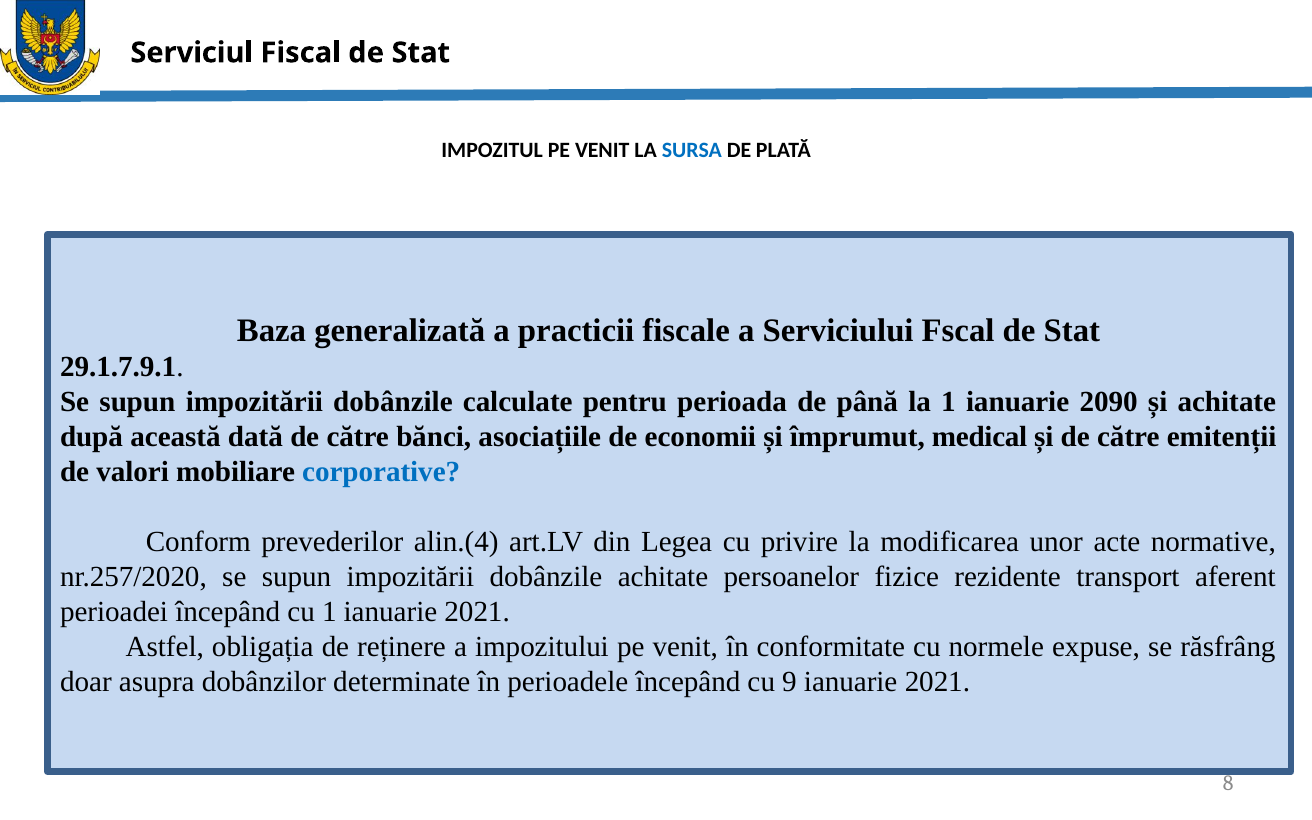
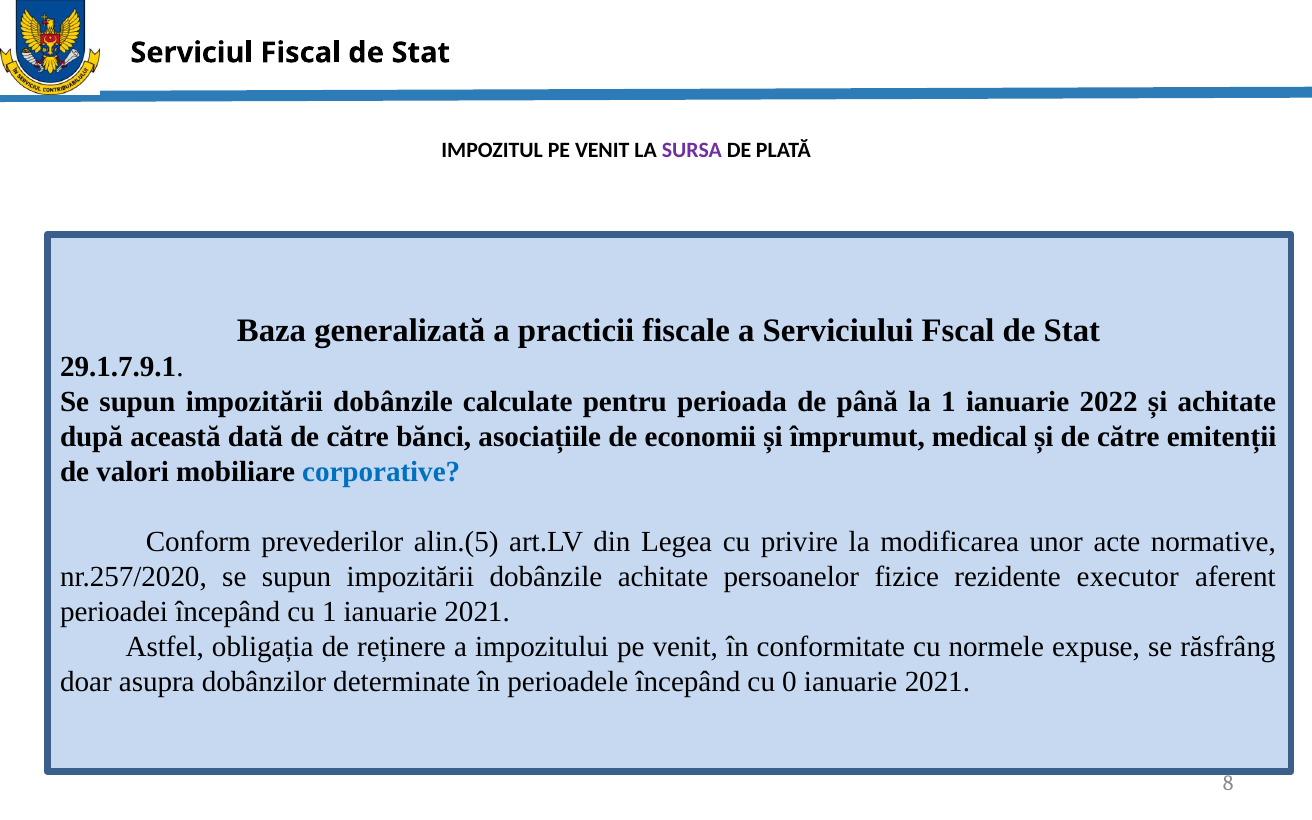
SURSA colour: blue -> purple
2090: 2090 -> 2022
alin.(4: alin.(4 -> alin.(5
transport: transport -> executor
9: 9 -> 0
